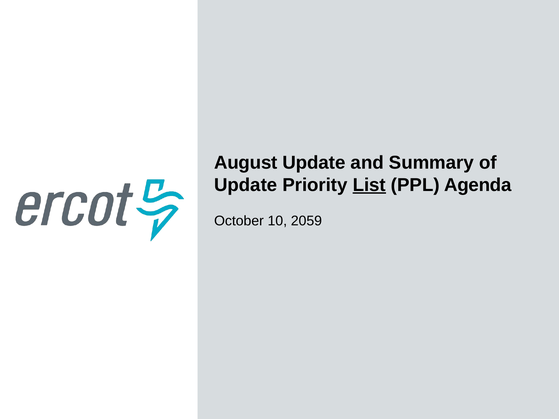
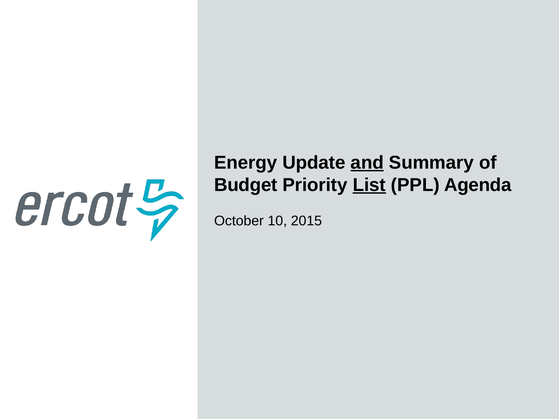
August: August -> Energy
and underline: none -> present
Update at (246, 185): Update -> Budget
2059: 2059 -> 2015
